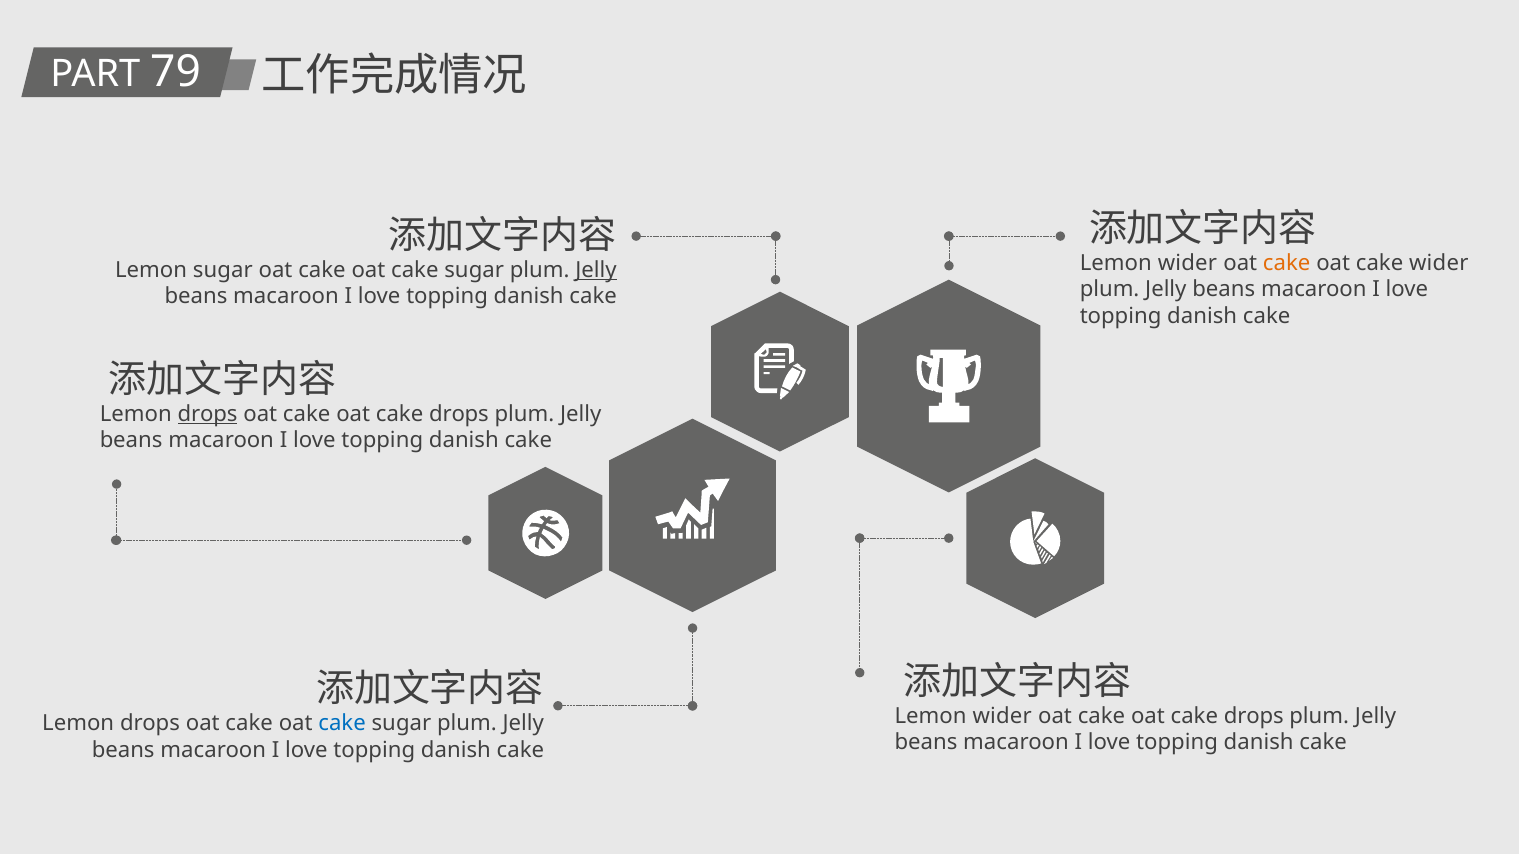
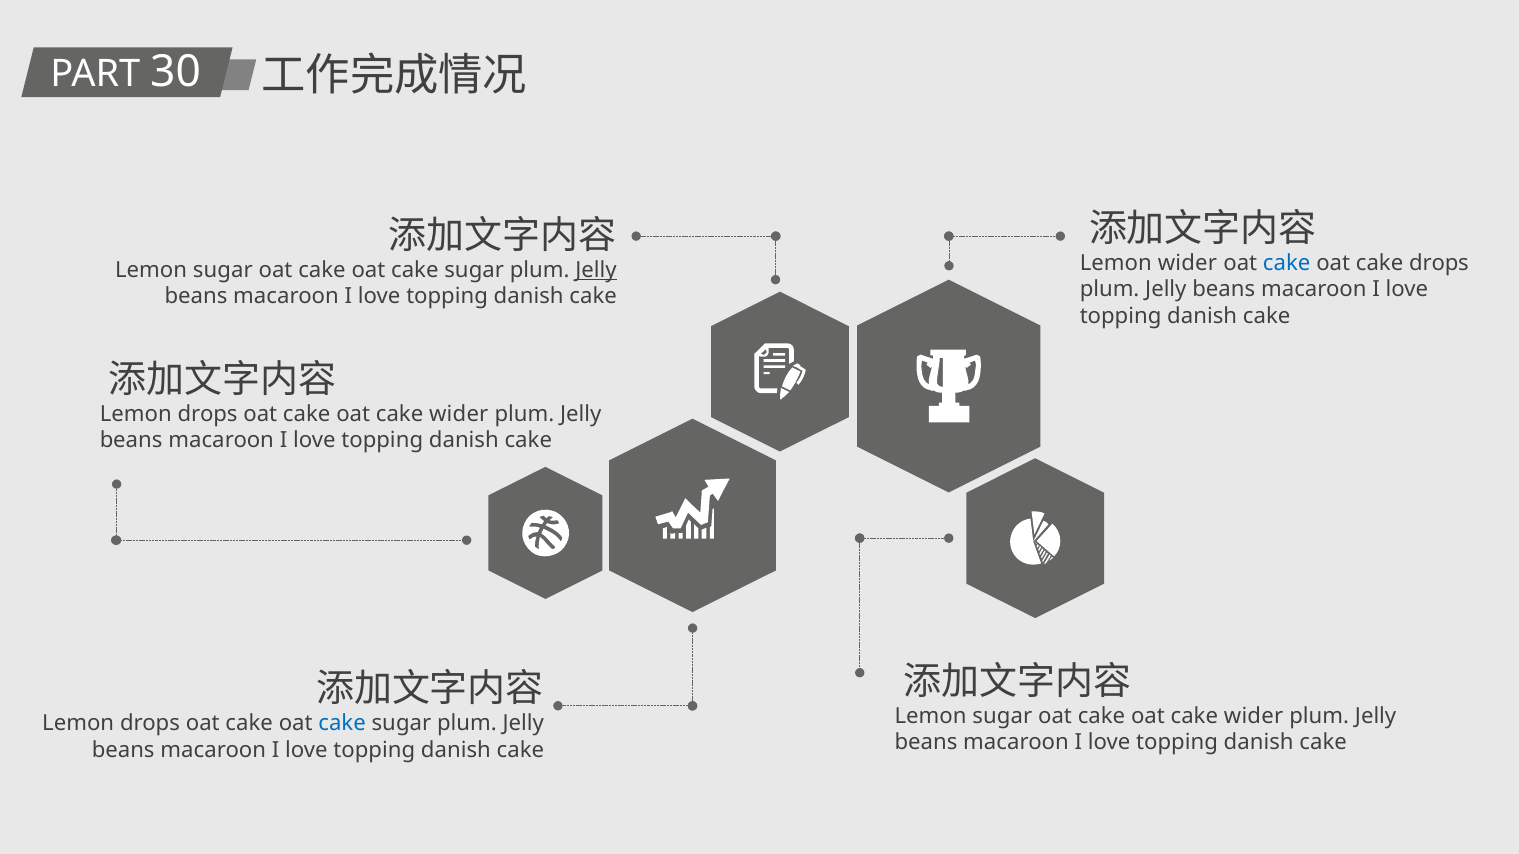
79: 79 -> 30
cake at (1287, 263) colour: orange -> blue
cake wider: wider -> drops
drops at (208, 414) underline: present -> none
drops at (459, 414): drops -> wider
wider at (1002, 716): wider -> sugar
drops at (1254, 716): drops -> wider
